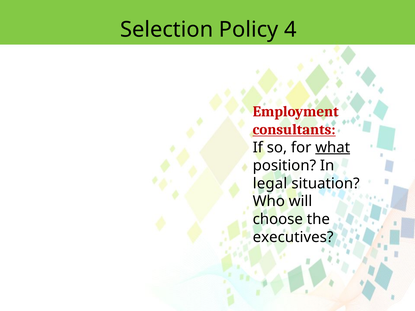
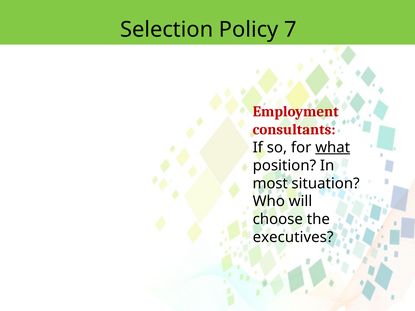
4: 4 -> 7
consultants underline: present -> none
legal: legal -> most
